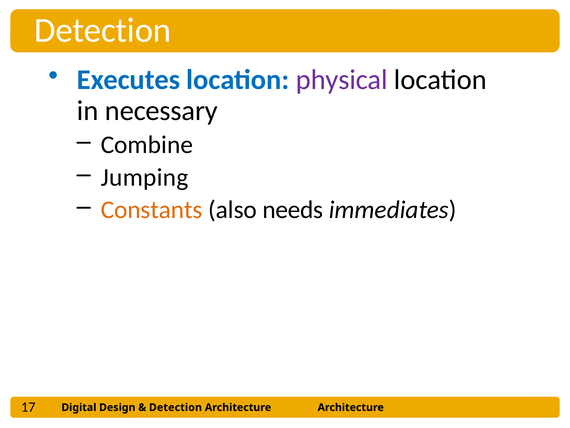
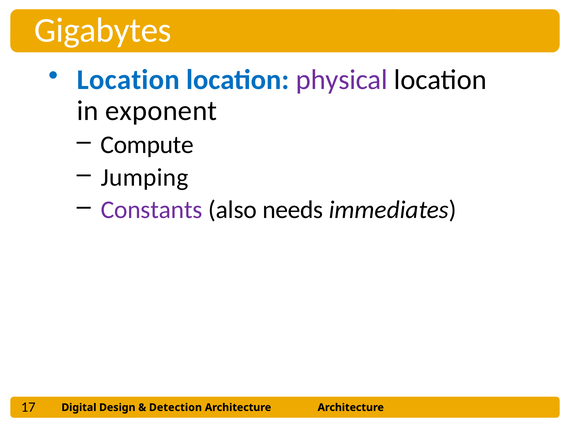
Detection at (103, 30): Detection -> Gigabytes
Executes at (129, 80): Executes -> Location
necessary: necessary -> exponent
Combine: Combine -> Compute
Constants colour: orange -> purple
